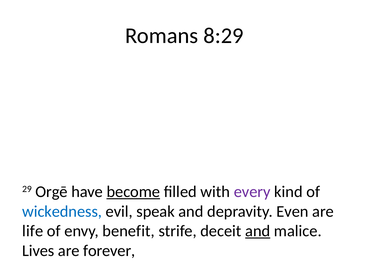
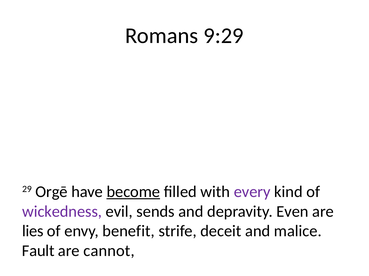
8:29: 8:29 -> 9:29
wickedness colour: blue -> purple
speak: speak -> sends
life: life -> lies
and at (258, 232) underline: present -> none
Lives: Lives -> Fault
forever: forever -> cannot
